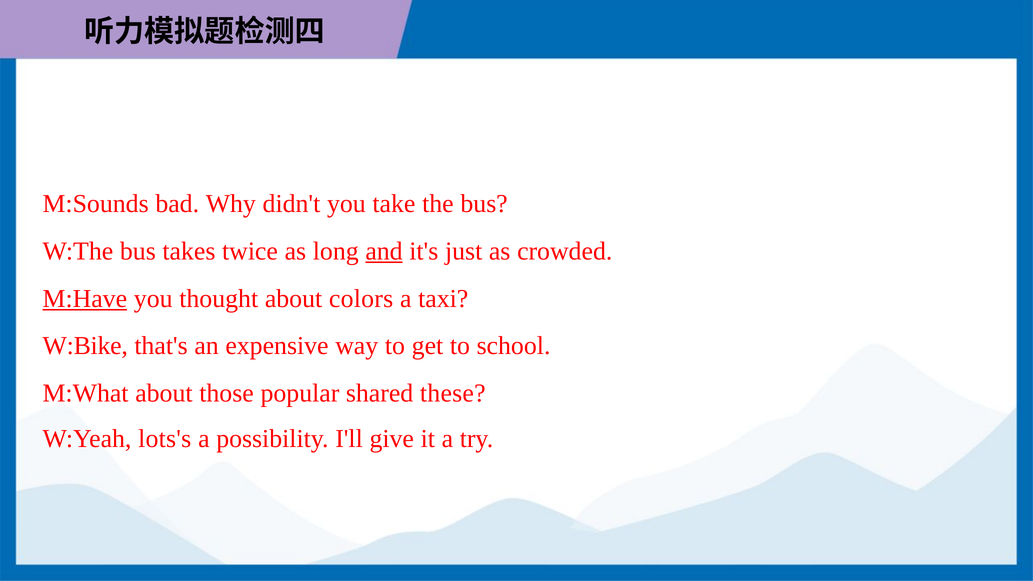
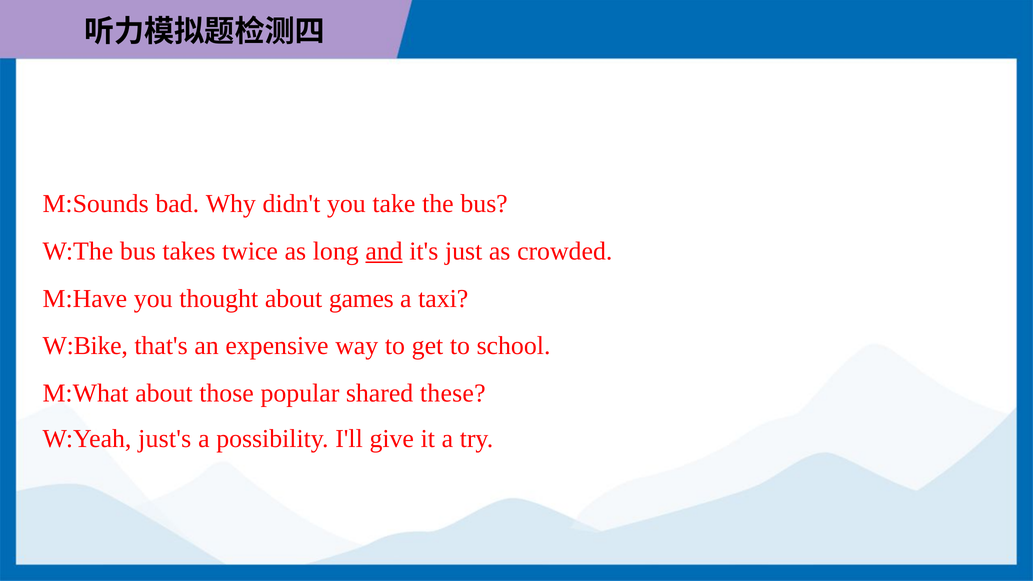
M:Have underline: present -> none
colors: colors -> games
lots's: lots's -> just's
